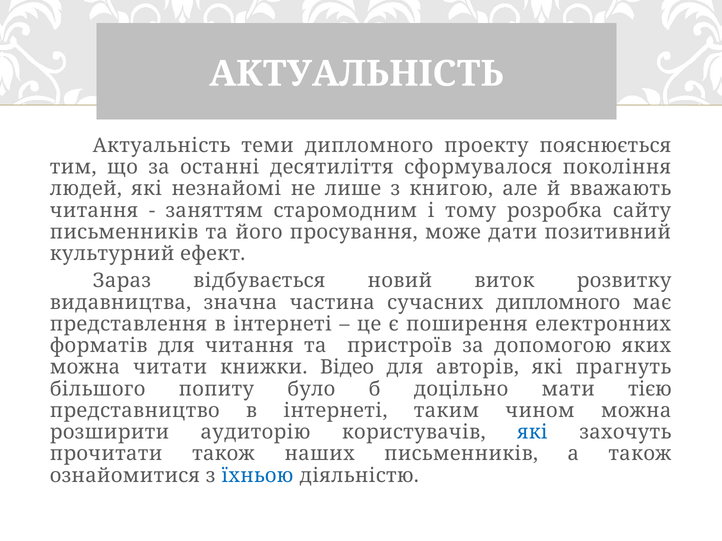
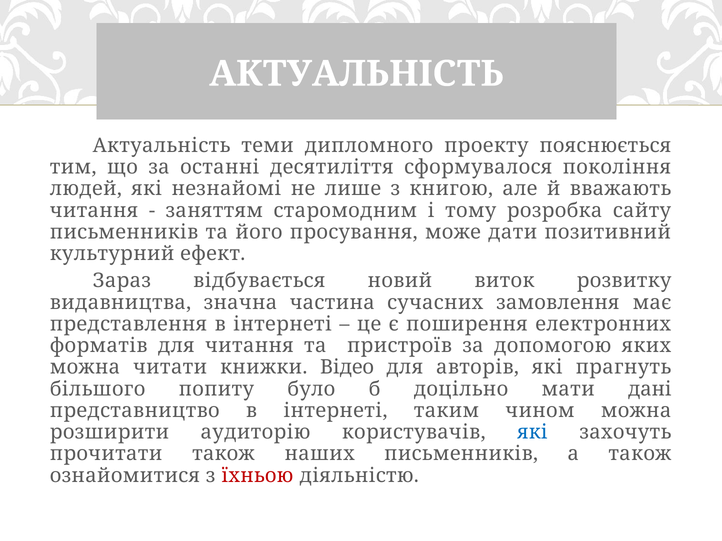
сучасних дипломного: дипломного -> замовлення
тією: тією -> дані
їхньою colour: blue -> red
